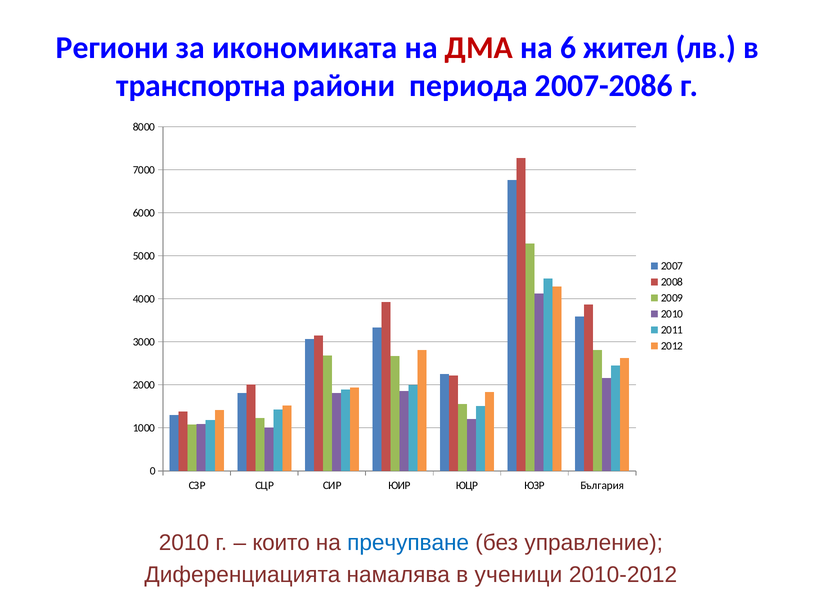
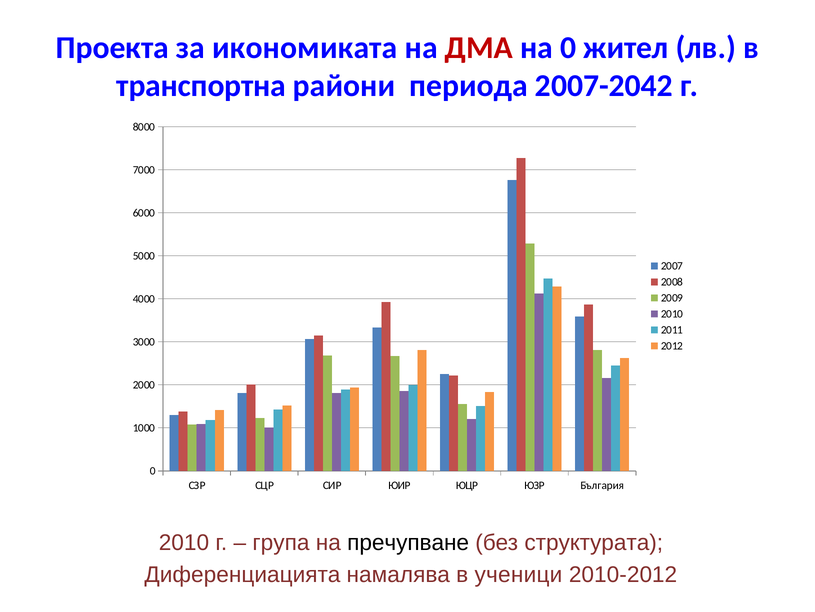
Региони: Региони -> Проекта
на 6: 6 -> 0
2007-2086: 2007-2086 -> 2007-2042
които: които -> група
пречупване colour: blue -> black
управление: управление -> структурата
